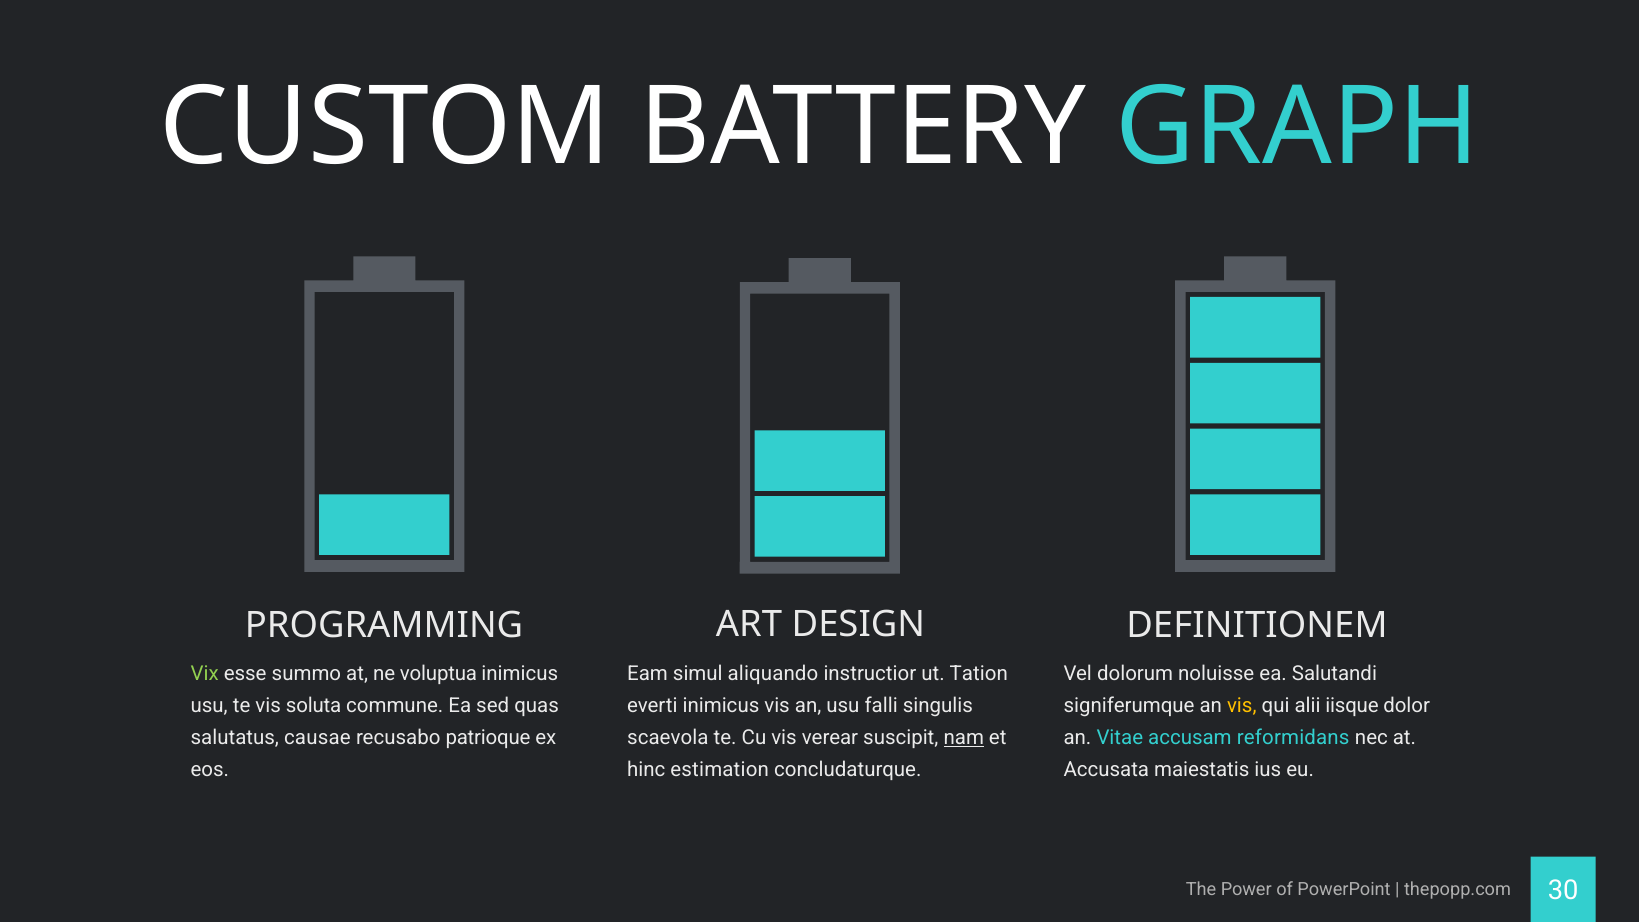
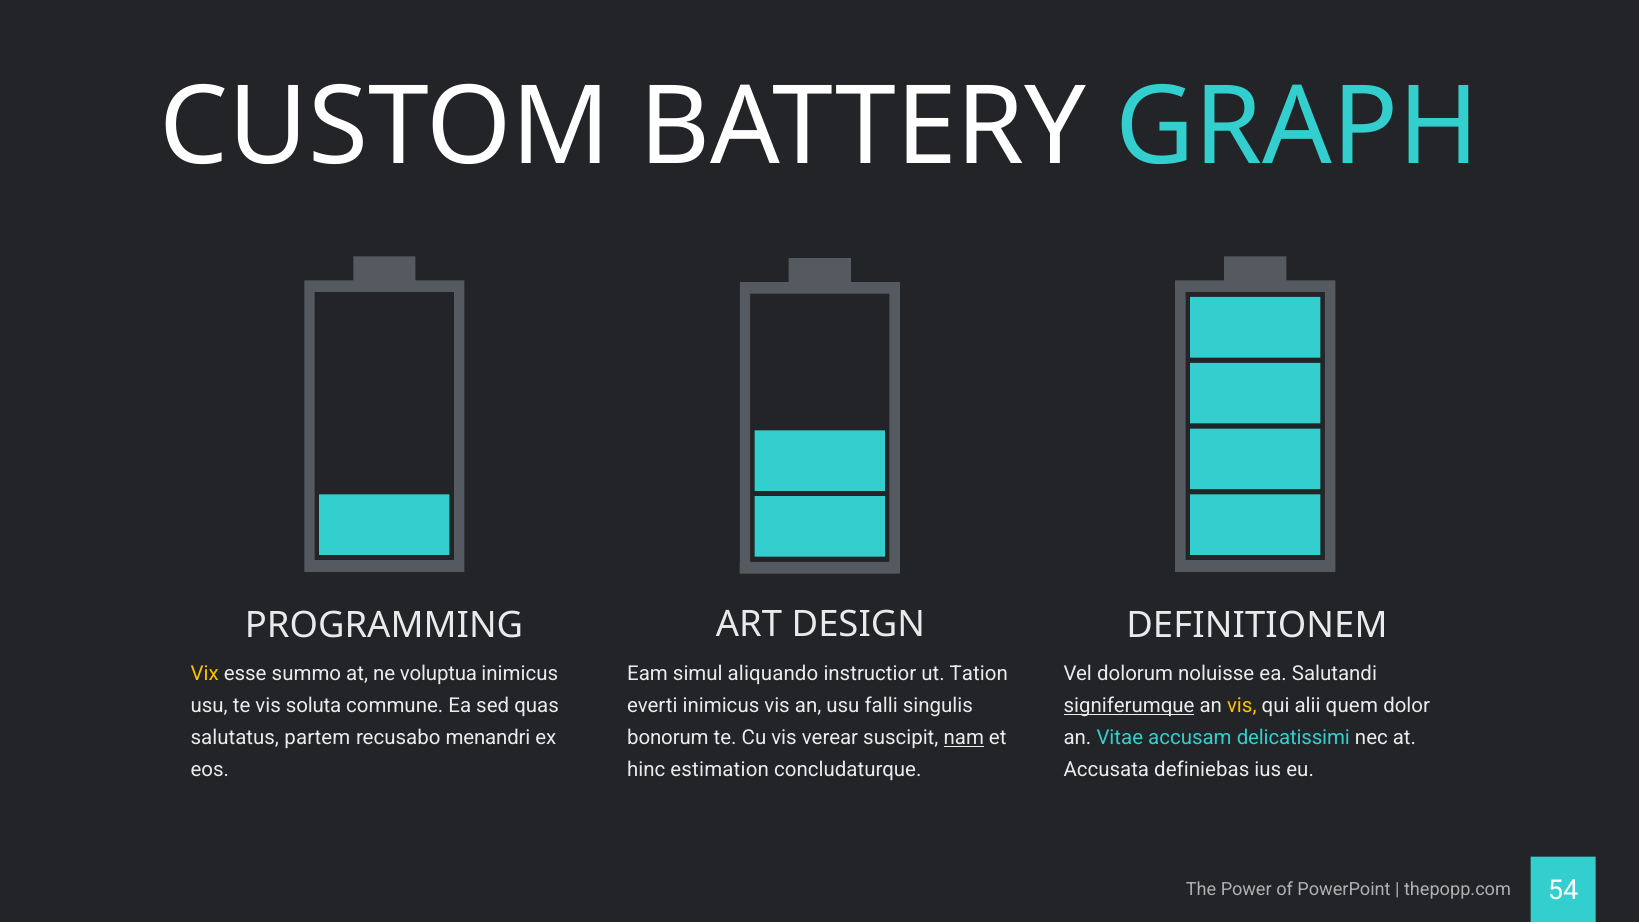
Vix colour: light green -> yellow
signiferumque underline: none -> present
iisque: iisque -> quem
scaevola: scaevola -> bonorum
causae: causae -> partem
patrioque: patrioque -> menandri
reformidans: reformidans -> delicatissimi
maiestatis: maiestatis -> definiebas
30: 30 -> 54
